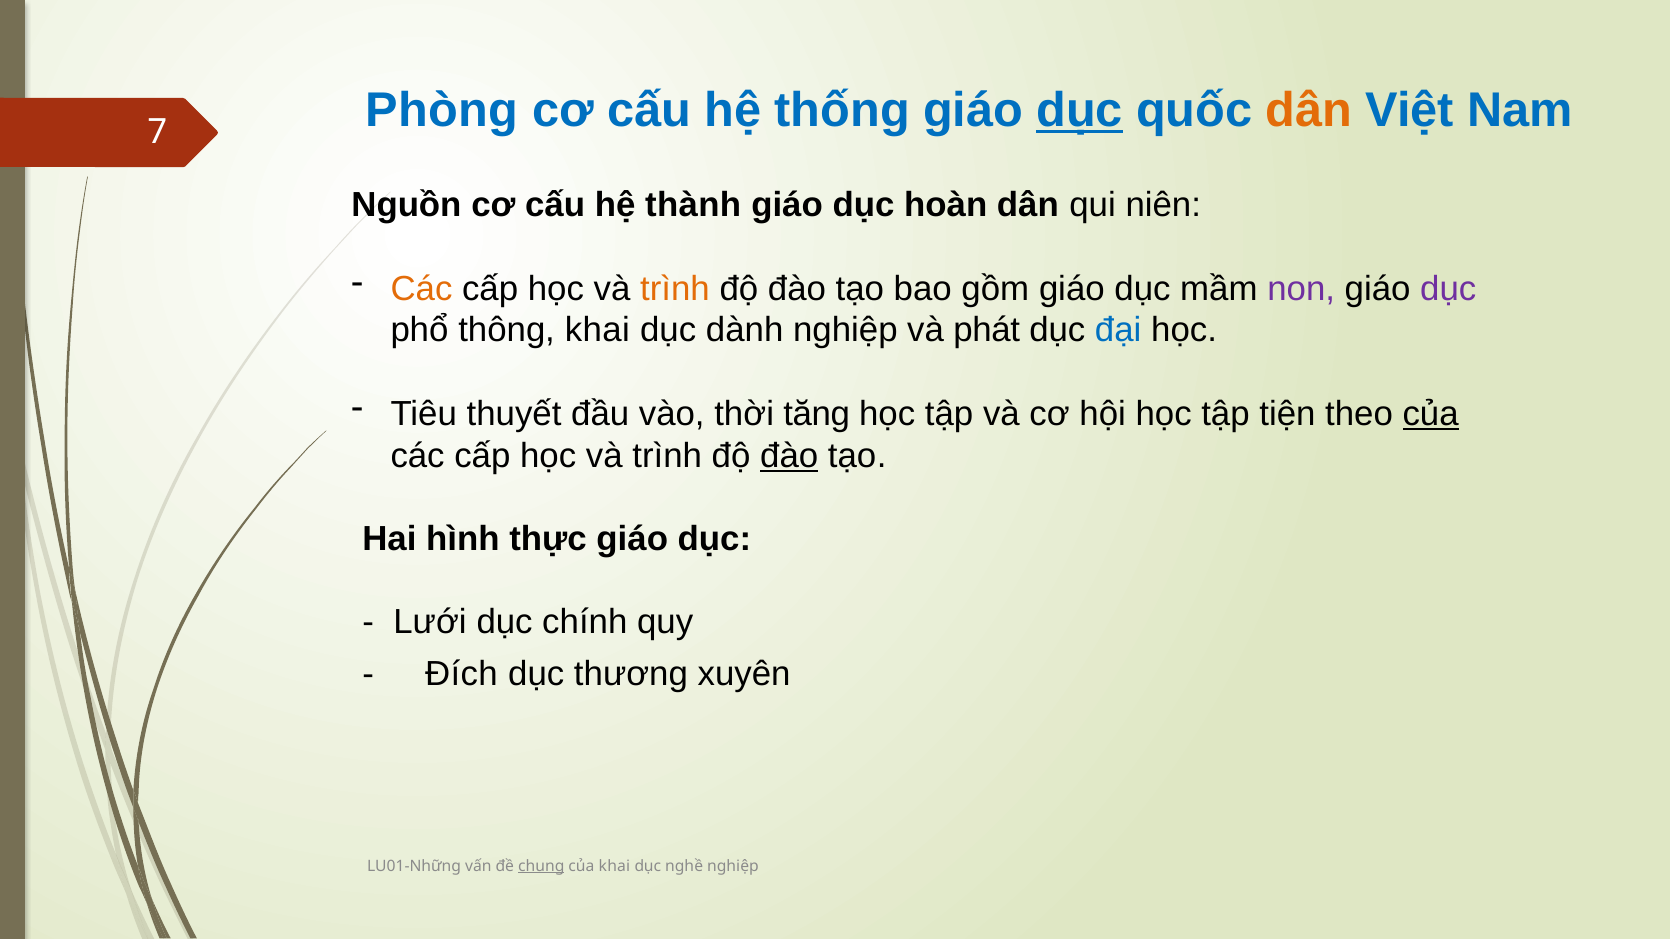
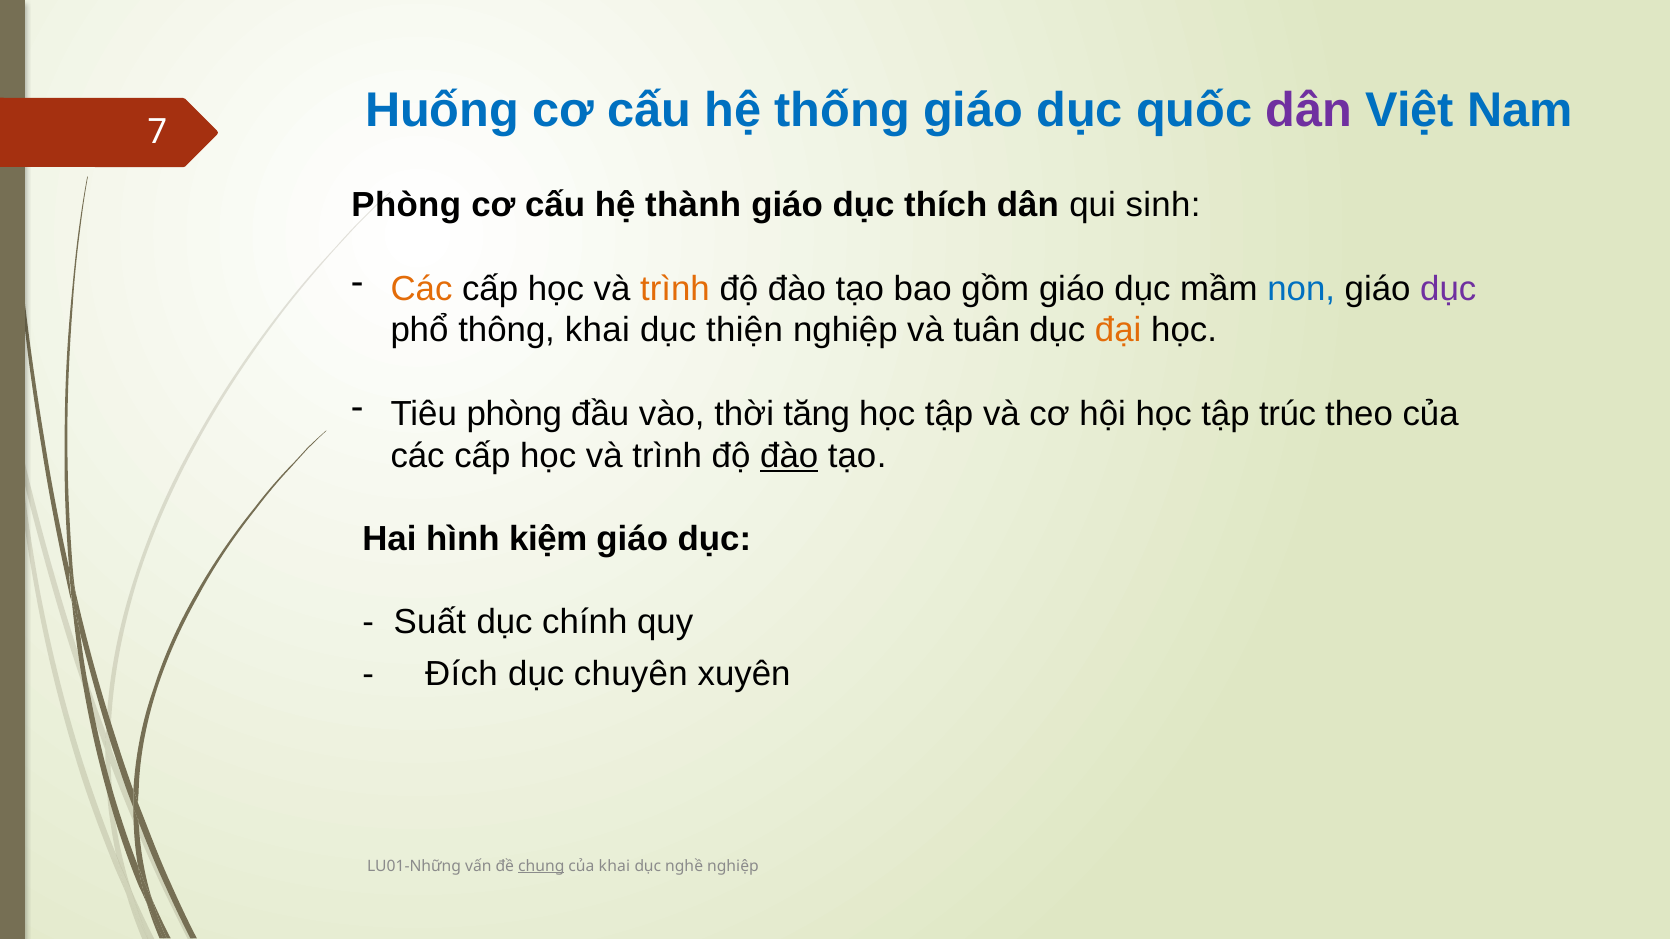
Phòng: Phòng -> Huống
dục at (1080, 111) underline: present -> none
dân at (1309, 111) colour: orange -> purple
Nguồn at (406, 205): Nguồn -> Phòng
hoàn: hoàn -> thích
niên: niên -> sinh
non colour: purple -> blue
dành: dành -> thiện
phát: phát -> tuân
đại colour: blue -> orange
Tiêu thuyết: thuyết -> phòng
tiện: tiện -> trúc
của at (1431, 414) underline: present -> none
thực: thực -> kiệm
Lưới: Lưới -> Suất
thương: thương -> chuyên
